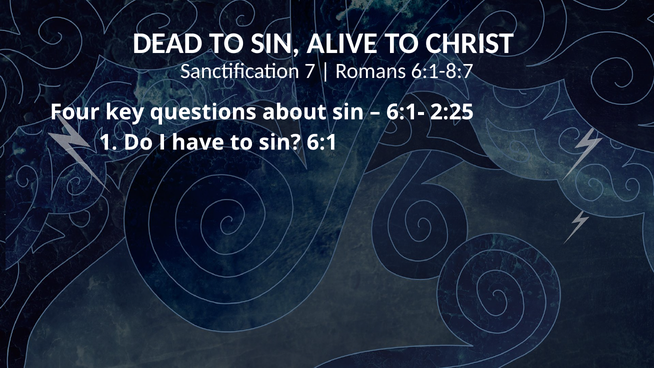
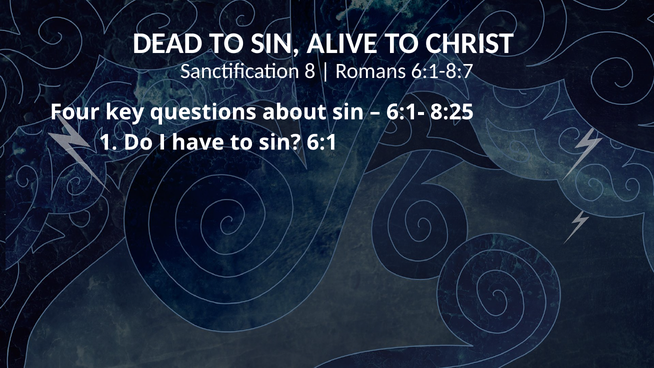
7: 7 -> 8
2:25: 2:25 -> 8:25
